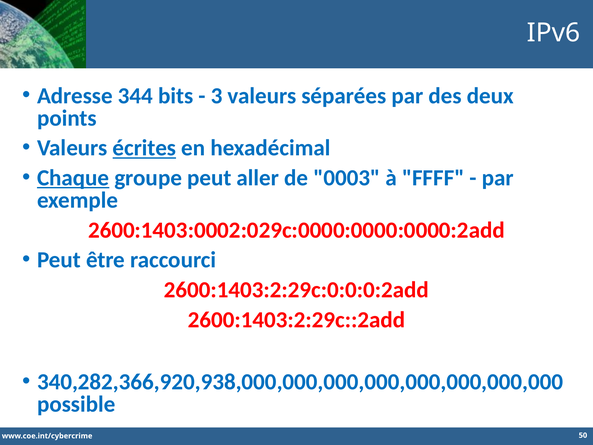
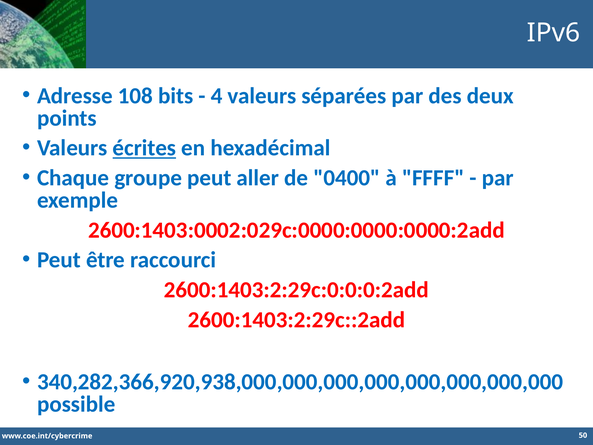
344: 344 -> 108
3: 3 -> 4
Chaque underline: present -> none
0003: 0003 -> 0400
